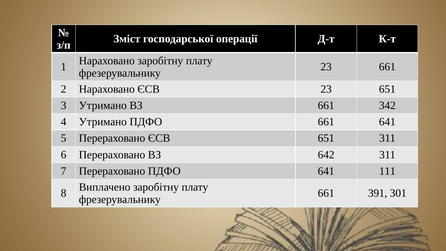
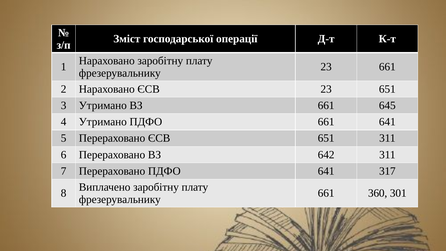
342: 342 -> 645
111: 111 -> 317
391: 391 -> 360
